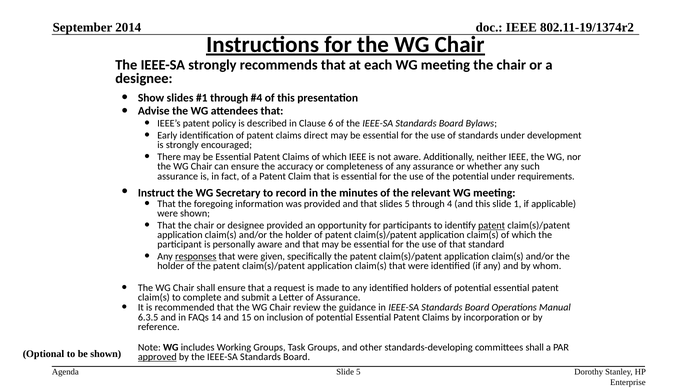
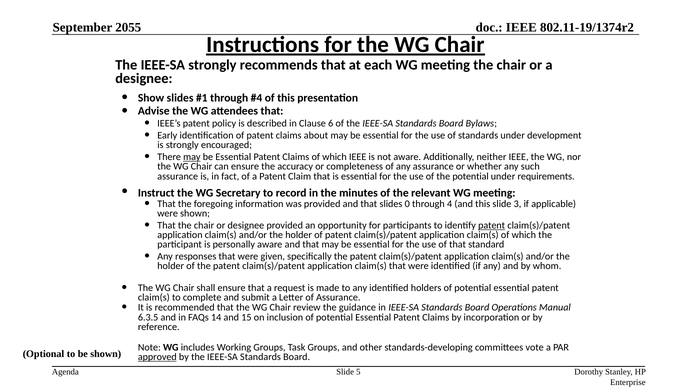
2014: 2014 -> 2055
direct: direct -> about
may at (192, 157) underline: none -> present
slides 5: 5 -> 0
1: 1 -> 3
responses underline: present -> none
committees shall: shall -> vote
